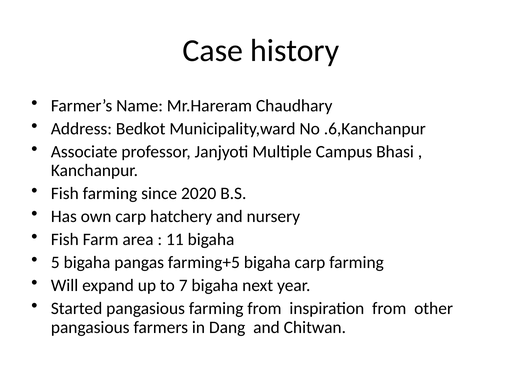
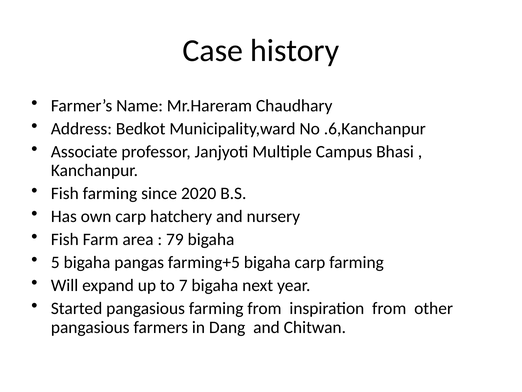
11: 11 -> 79
